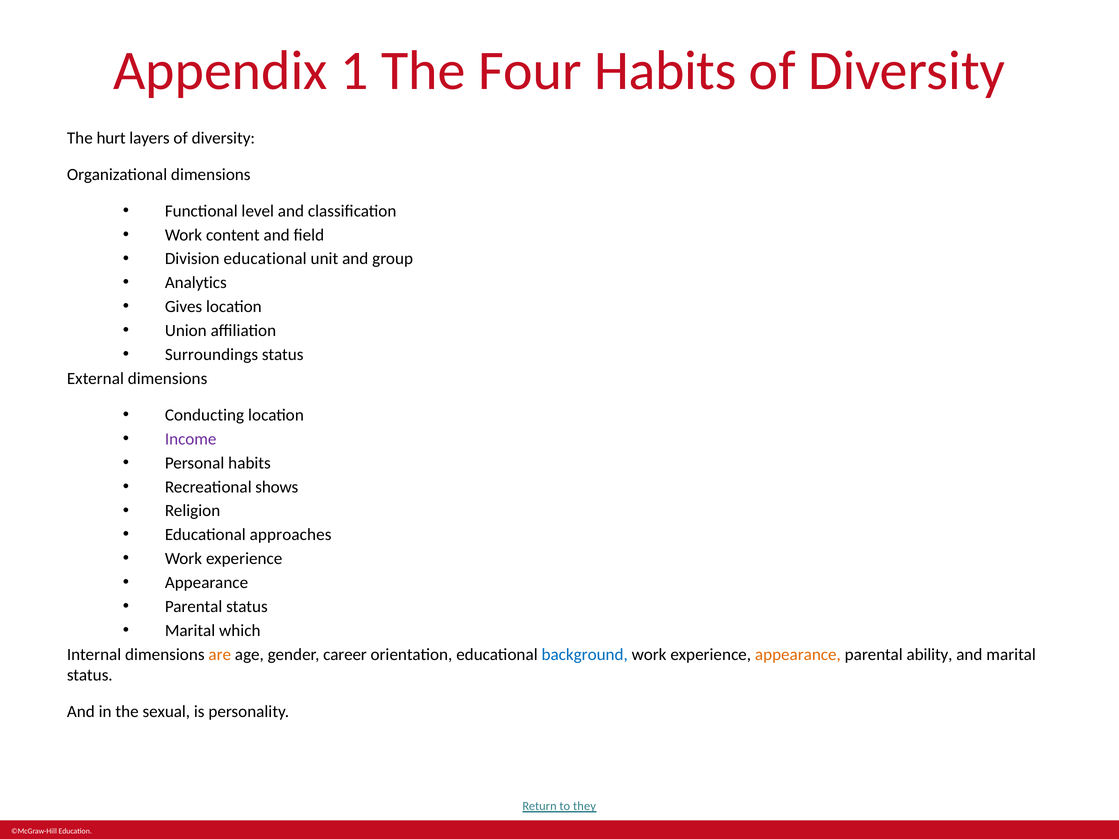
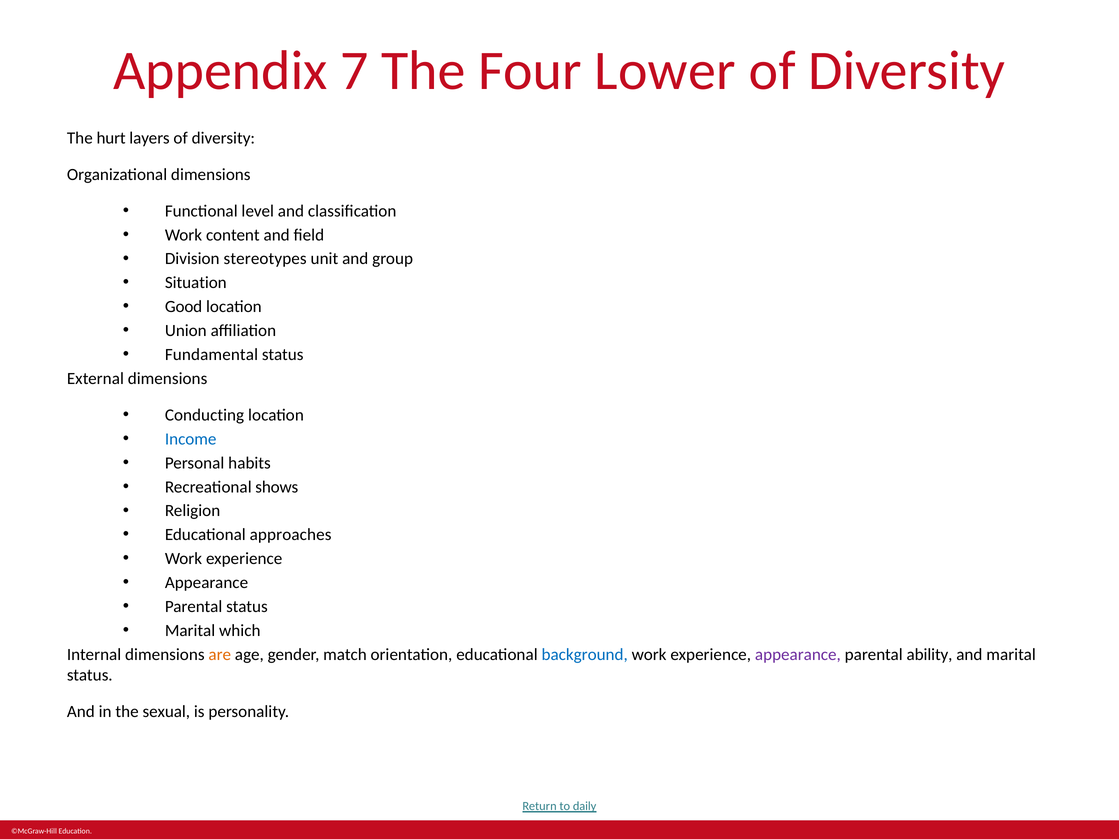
1: 1 -> 7
Four Habits: Habits -> Lower
Division educational: educational -> stereotypes
Analytics: Analytics -> Situation
Gives: Gives -> Good
Surroundings: Surroundings -> Fundamental
Income colour: purple -> blue
career: career -> match
appearance at (798, 655) colour: orange -> purple
they: they -> daily
